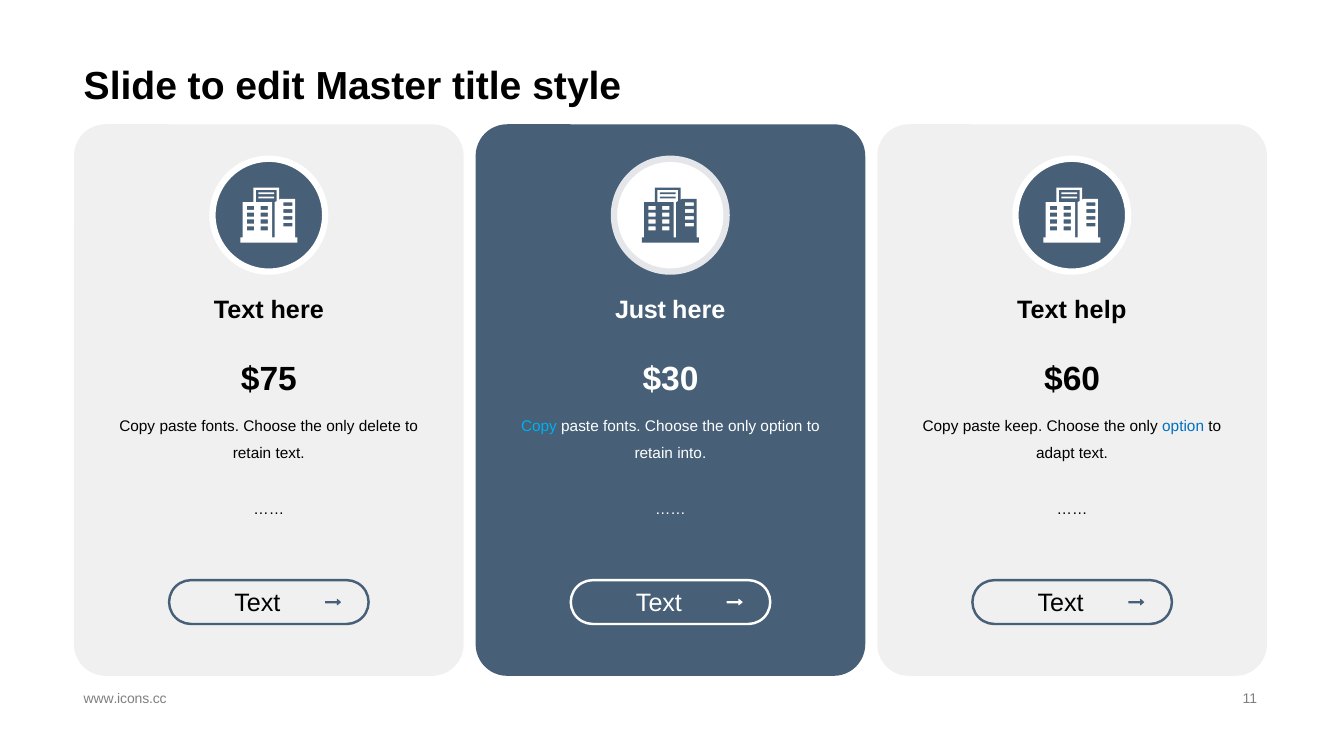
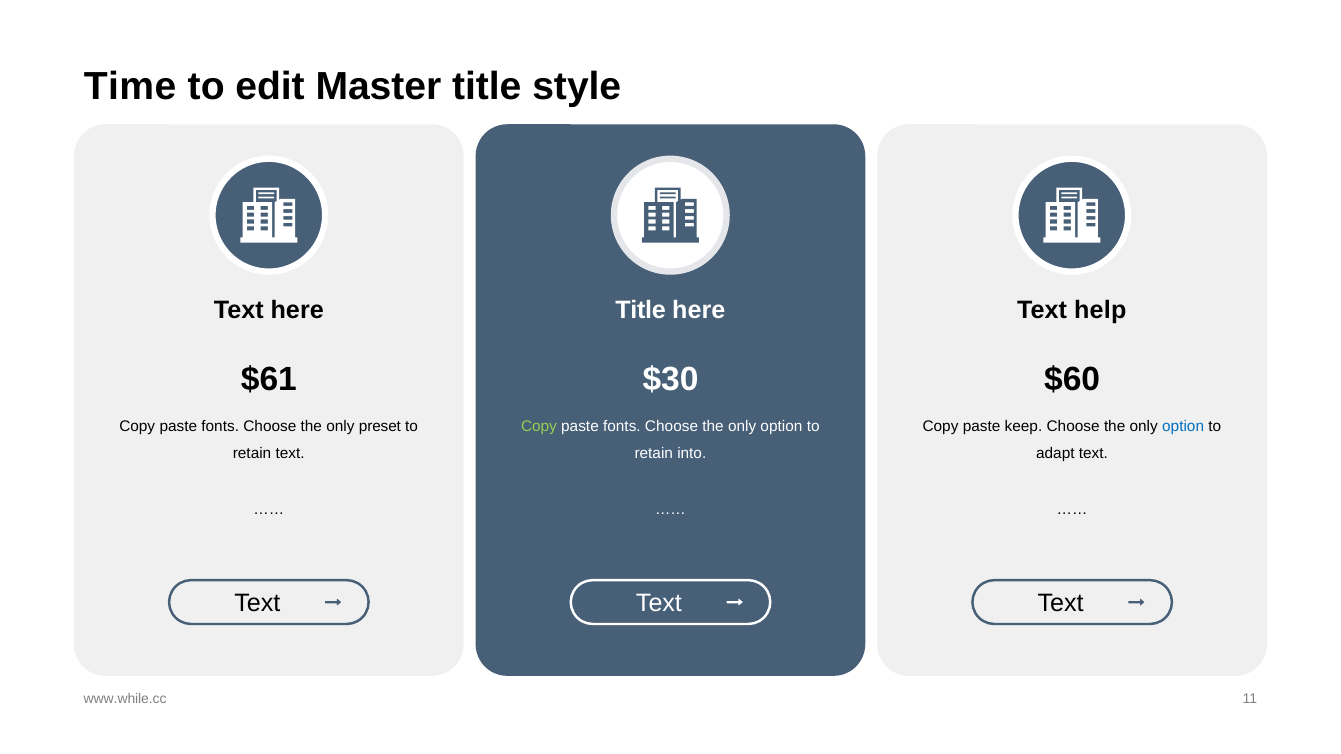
Slide: Slide -> Time
Just at (641, 311): Just -> Title
$75: $75 -> $61
delete: delete -> preset
Copy at (539, 426) colour: light blue -> light green
www.icons.cc: www.icons.cc -> www.while.cc
